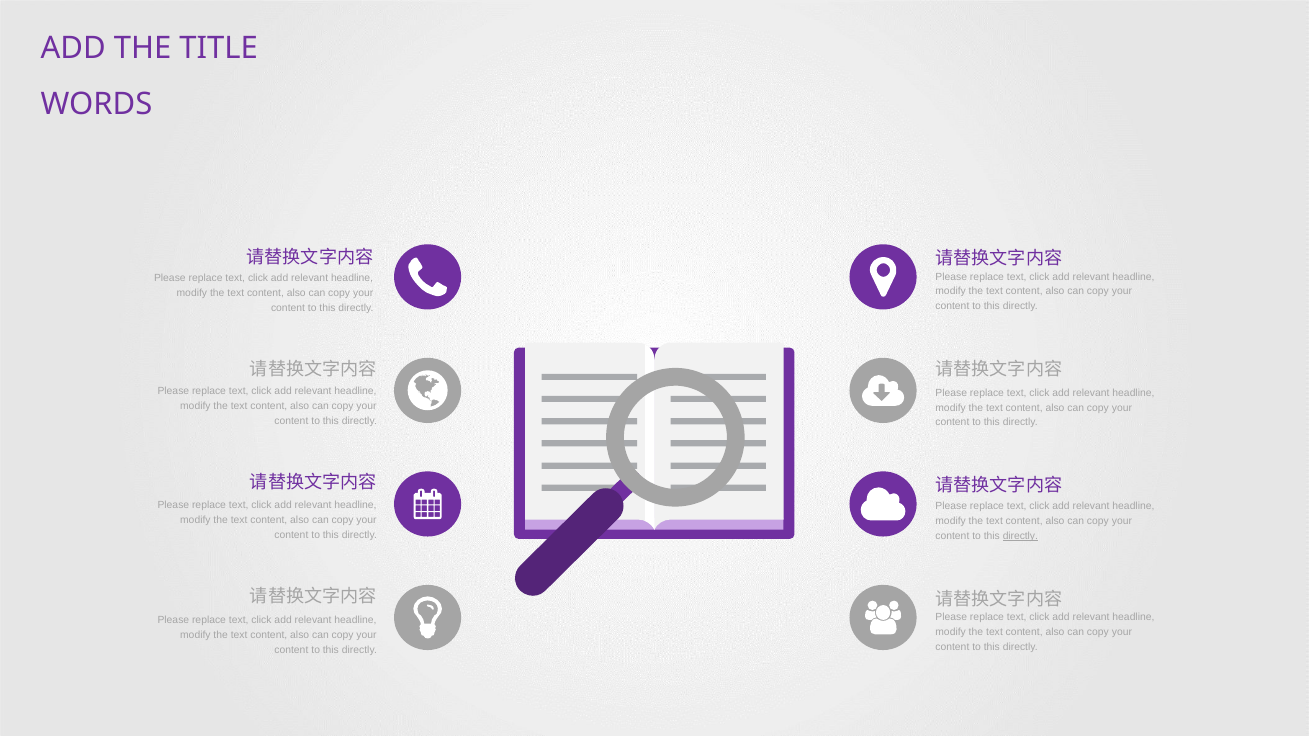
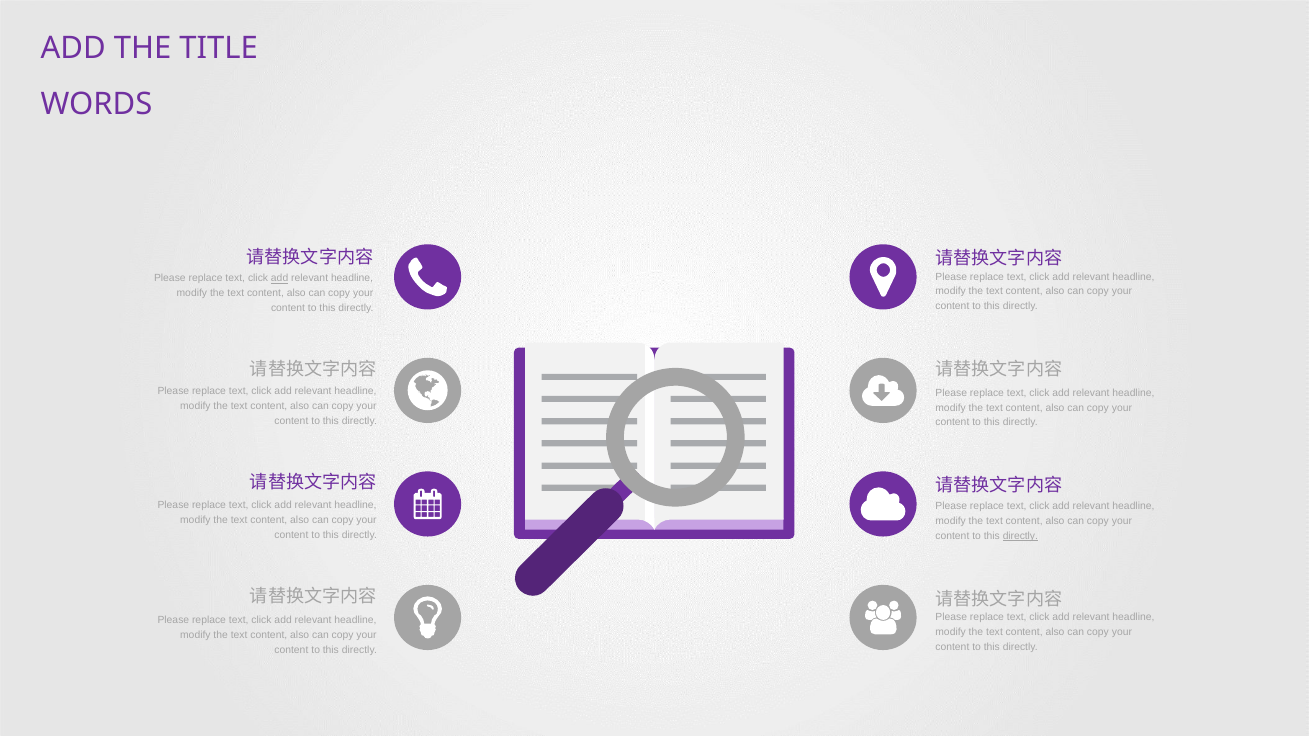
add at (280, 279) underline: none -> present
